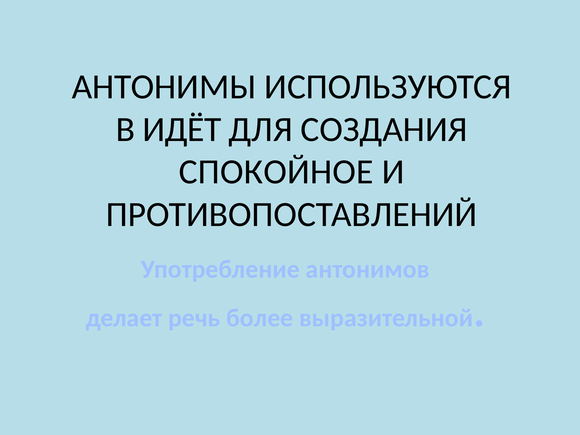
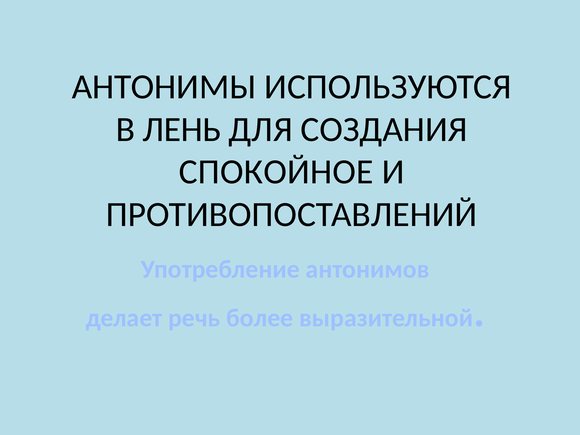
ИДЁТ: ИДЁТ -> ЛЕНЬ
